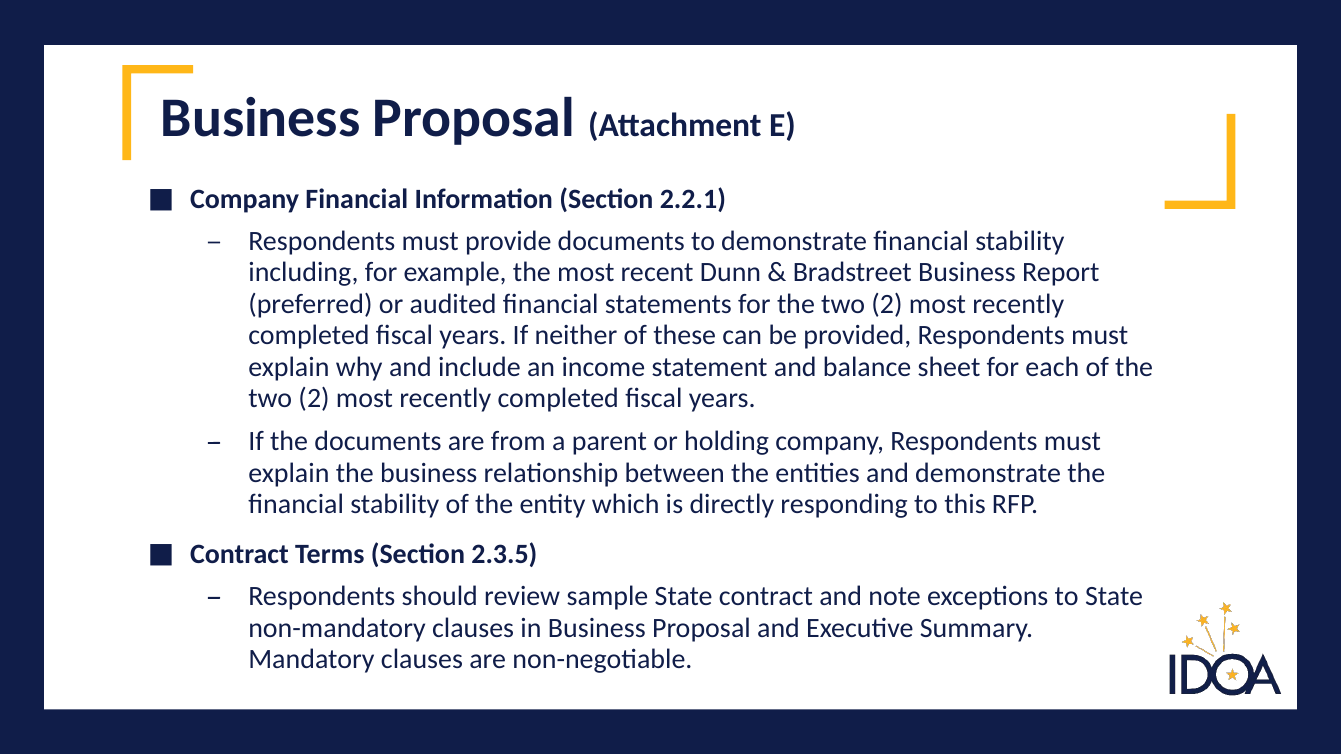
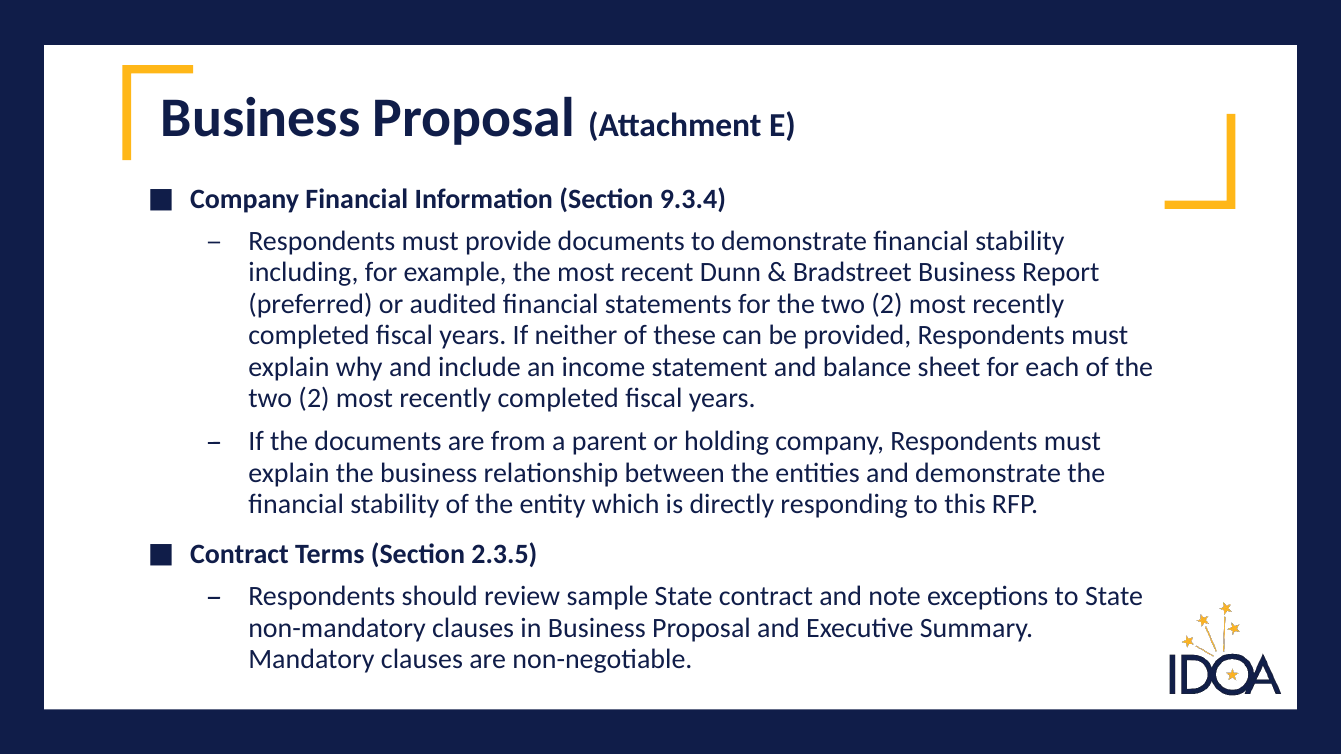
2.2.1: 2.2.1 -> 9.3.4
